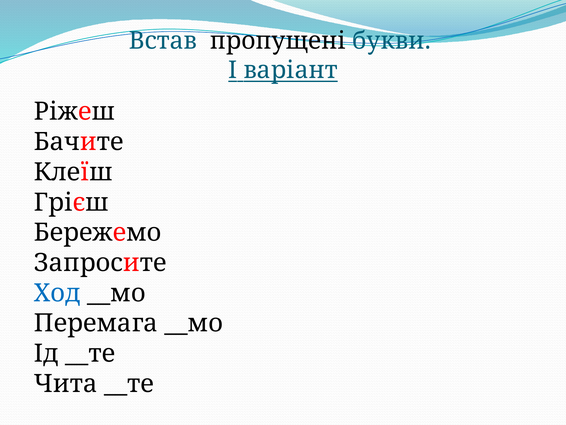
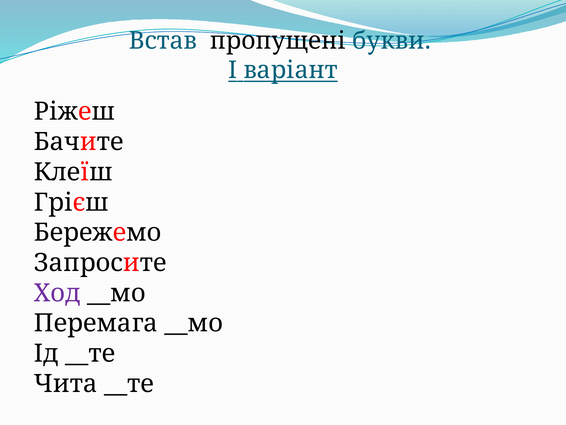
Ход colour: blue -> purple
